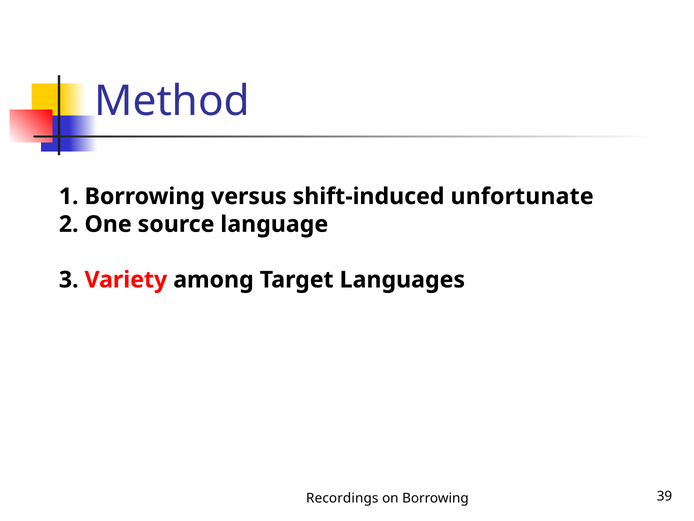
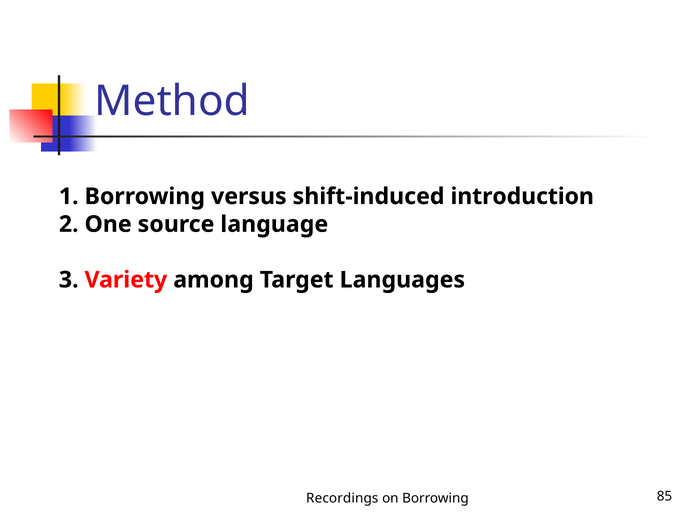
unfortunate: unfortunate -> introduction
39: 39 -> 85
